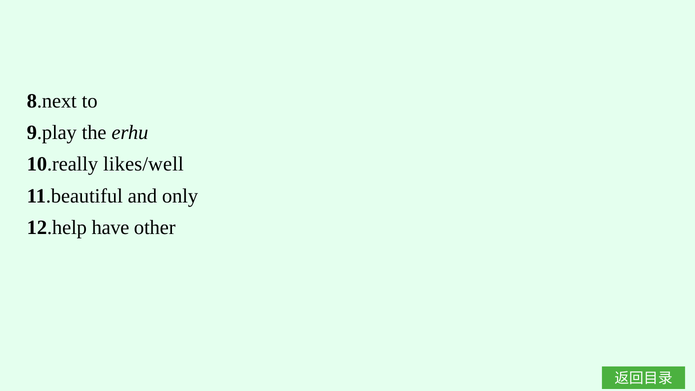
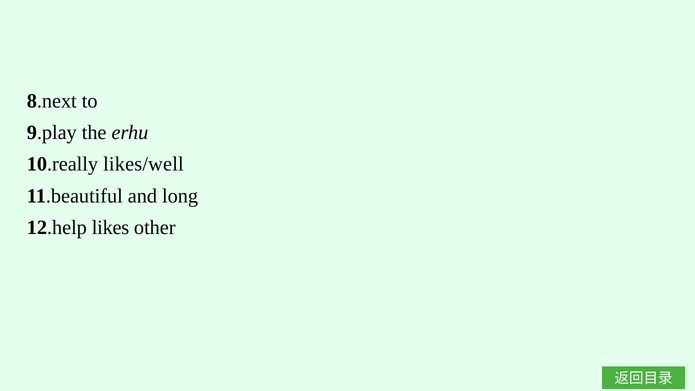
only: only -> long
have: have -> likes
